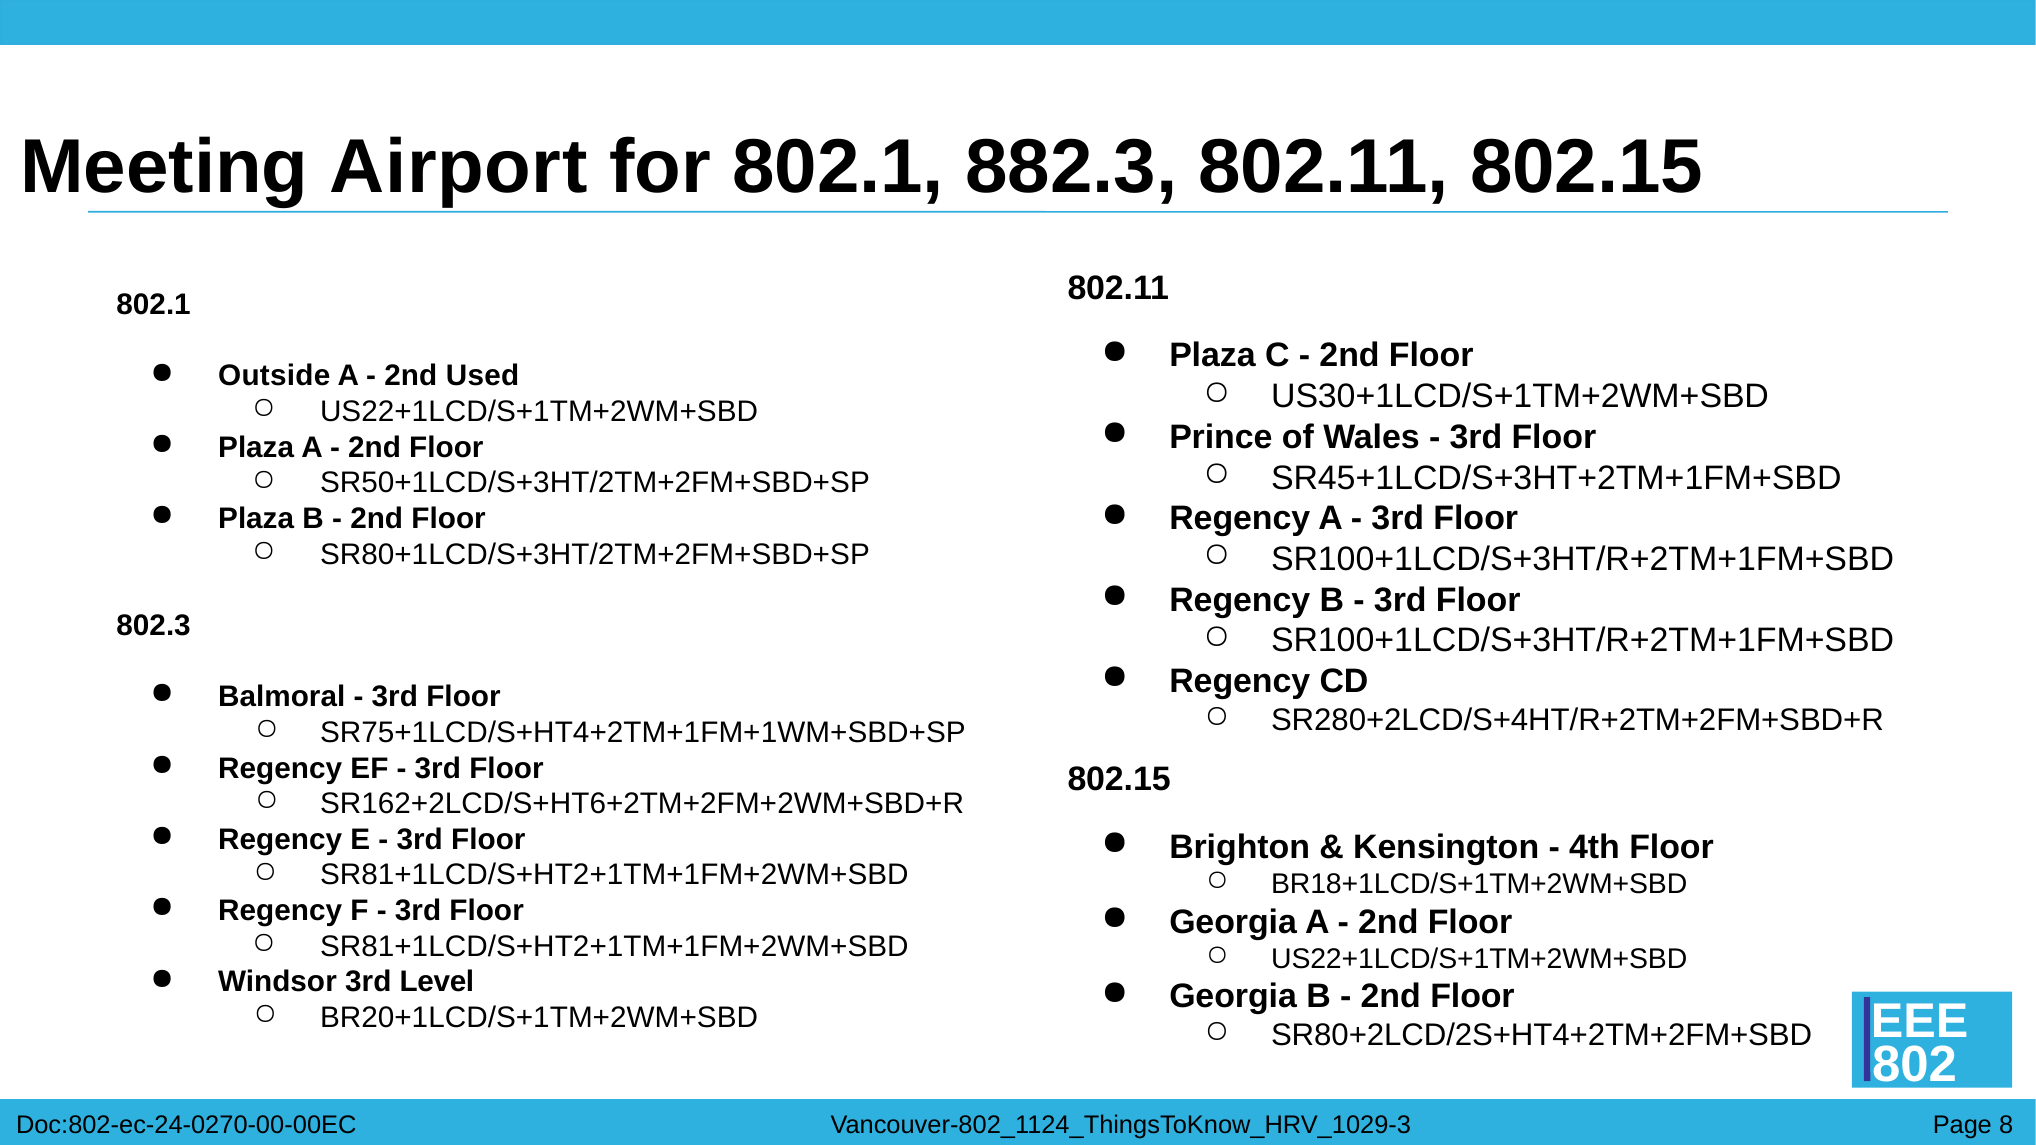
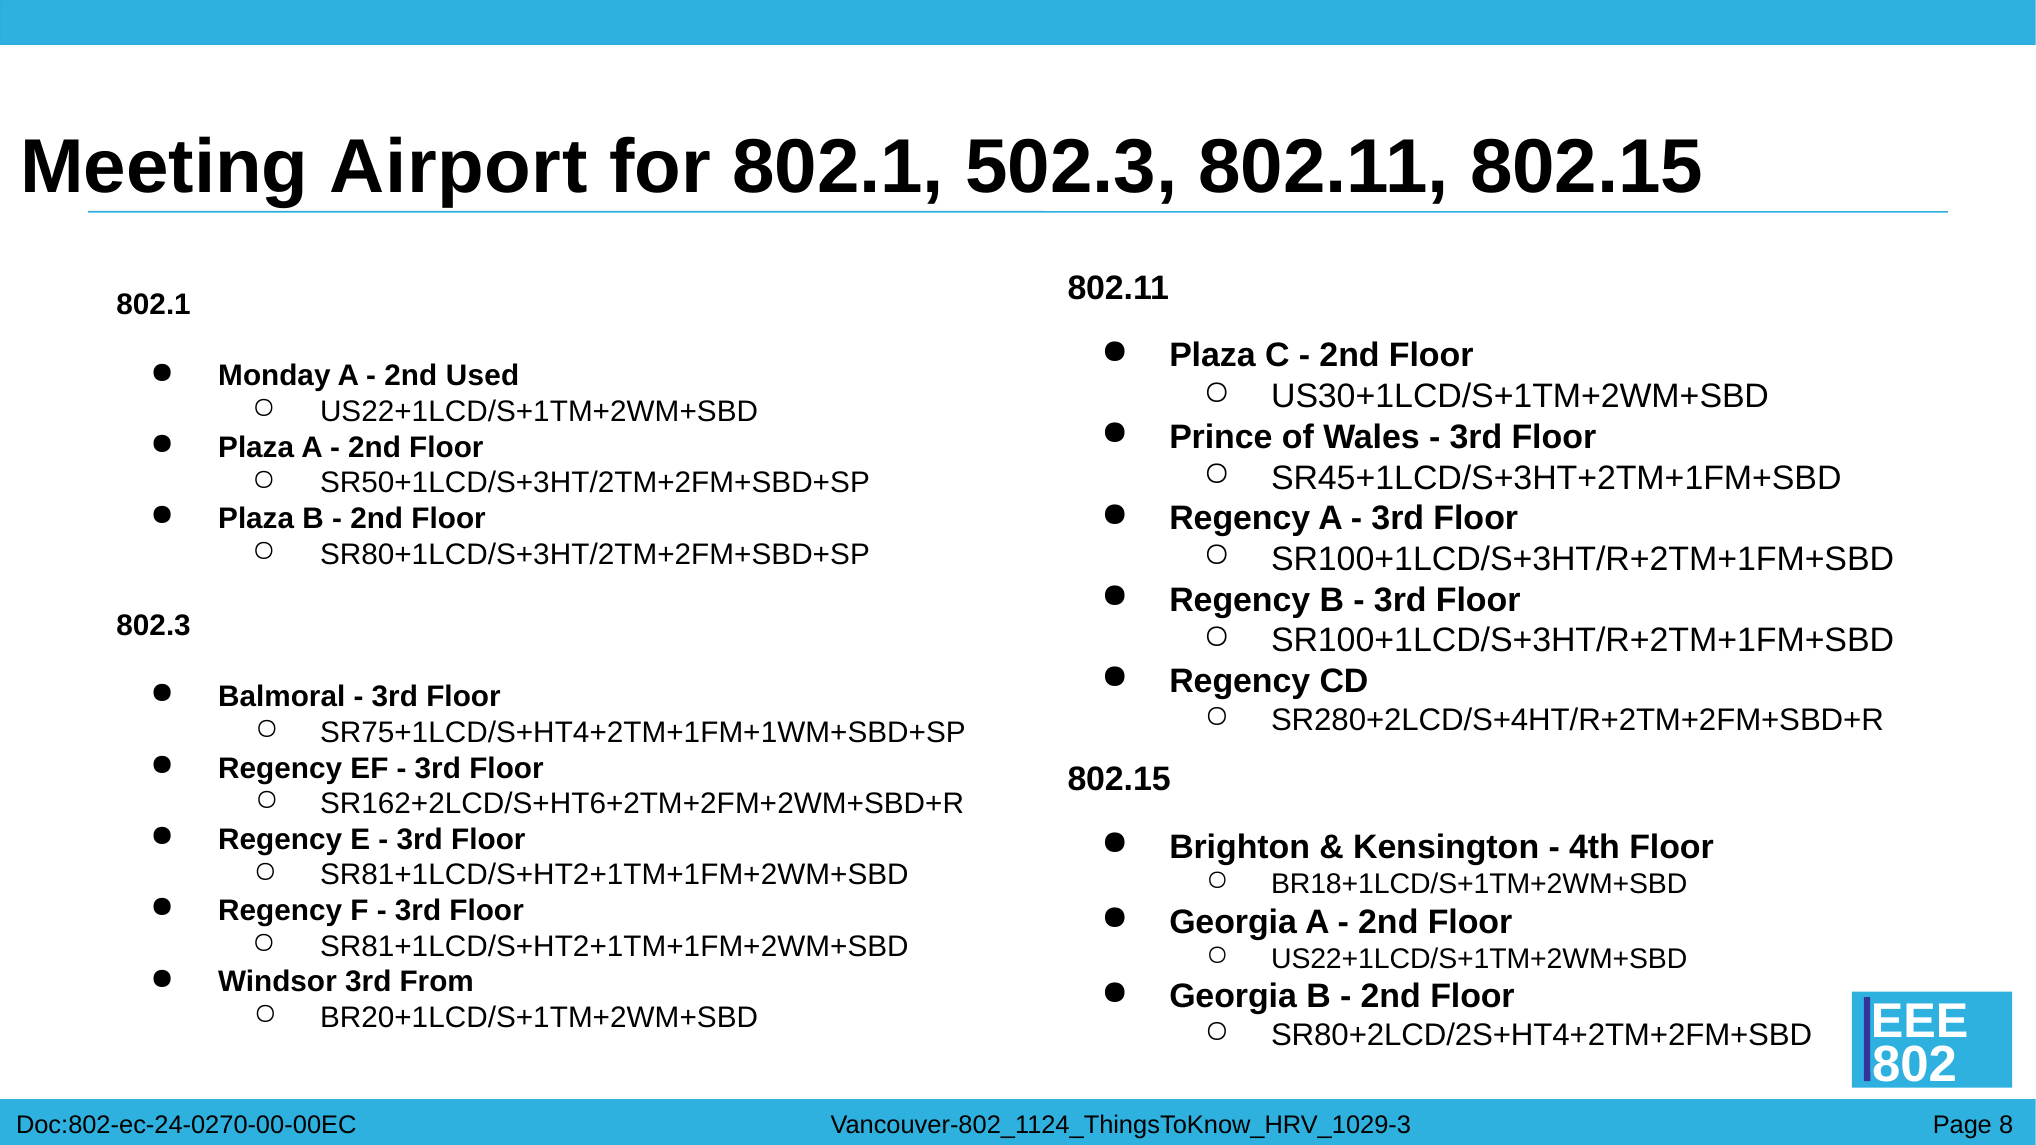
882.3: 882.3 -> 502.3
Outside: Outside -> Monday
Level: Level -> From
